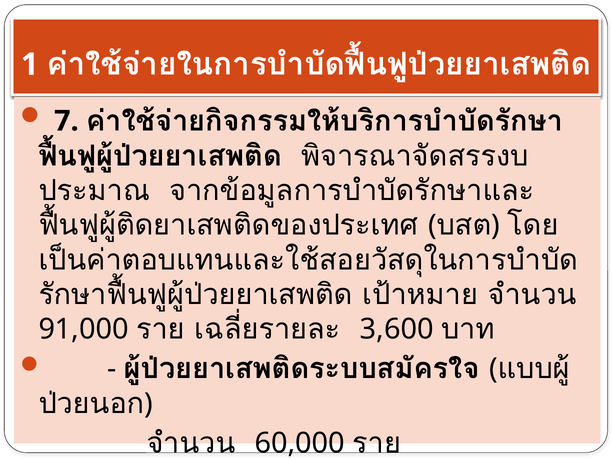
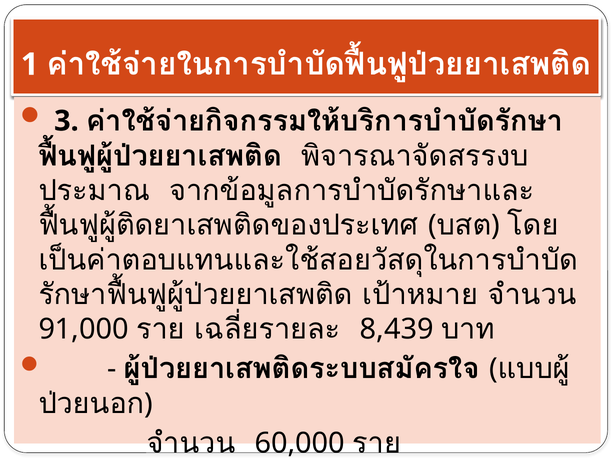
7: 7 -> 3
3,600: 3,600 -> 8,439
